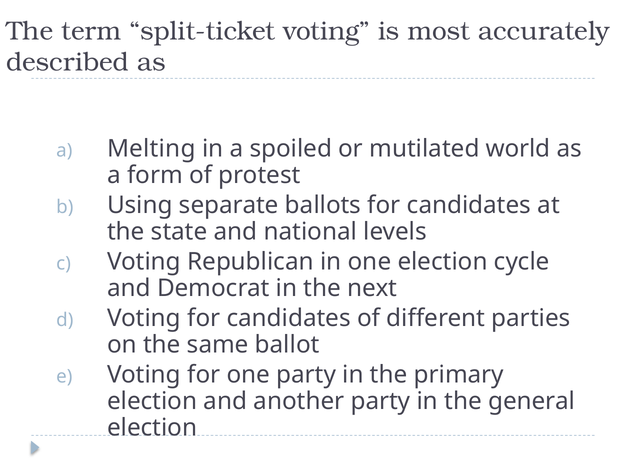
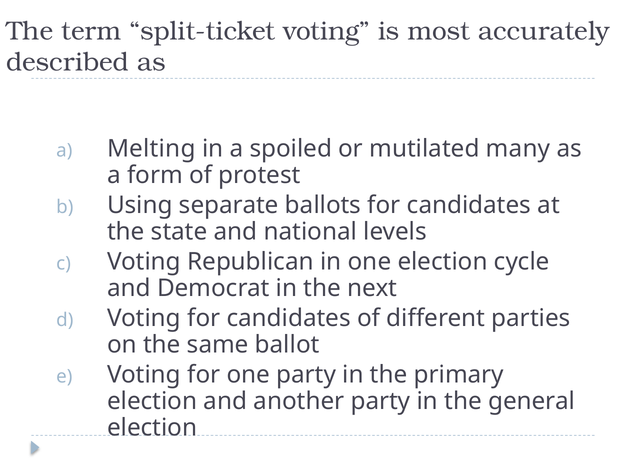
world: world -> many
